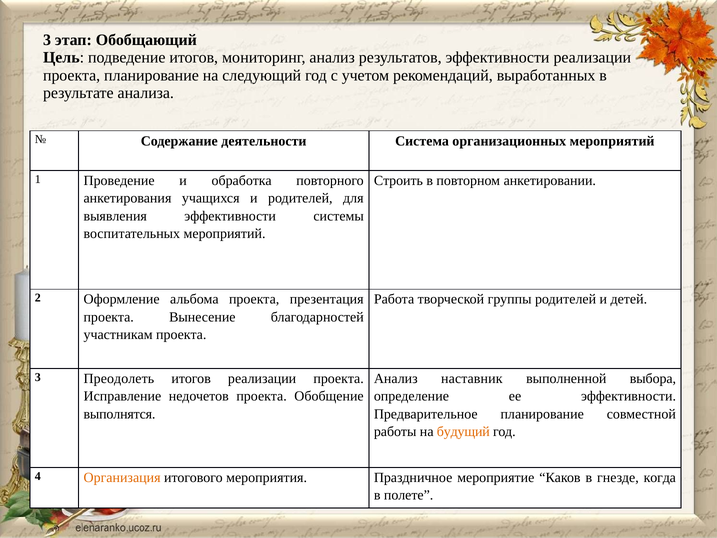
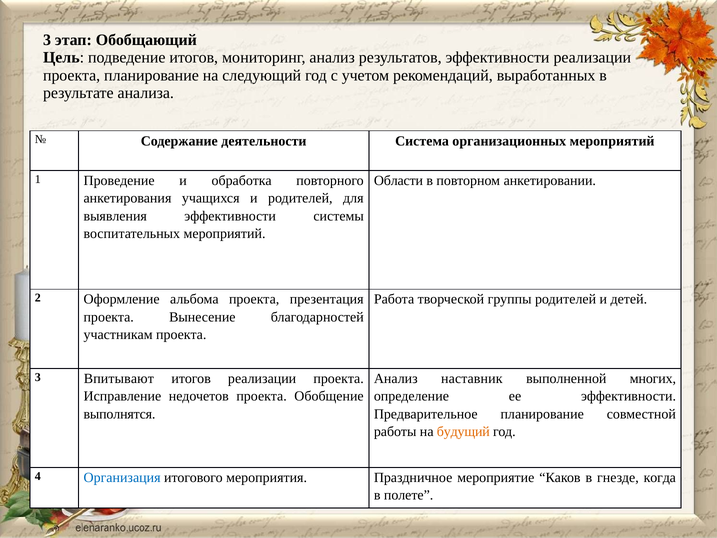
Строить: Строить -> Области
Преодолеть: Преодолеть -> Впитывают
выбора: выбора -> многих
Организация colour: orange -> blue
